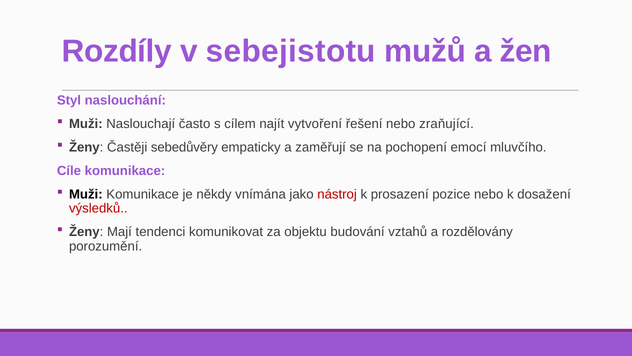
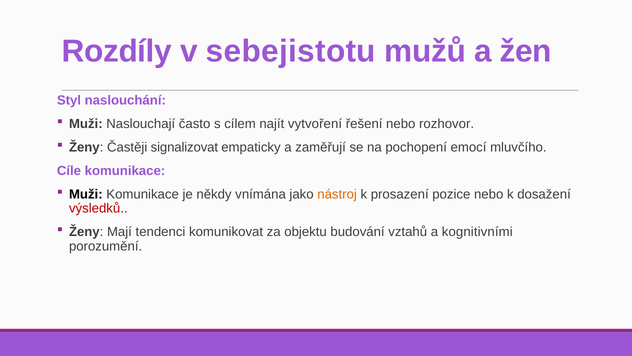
zraňující: zraňující -> rozhovor
sebedůvěry: sebedůvěry -> signalizovat
nástroj colour: red -> orange
rozdělovány: rozdělovány -> kognitivními
